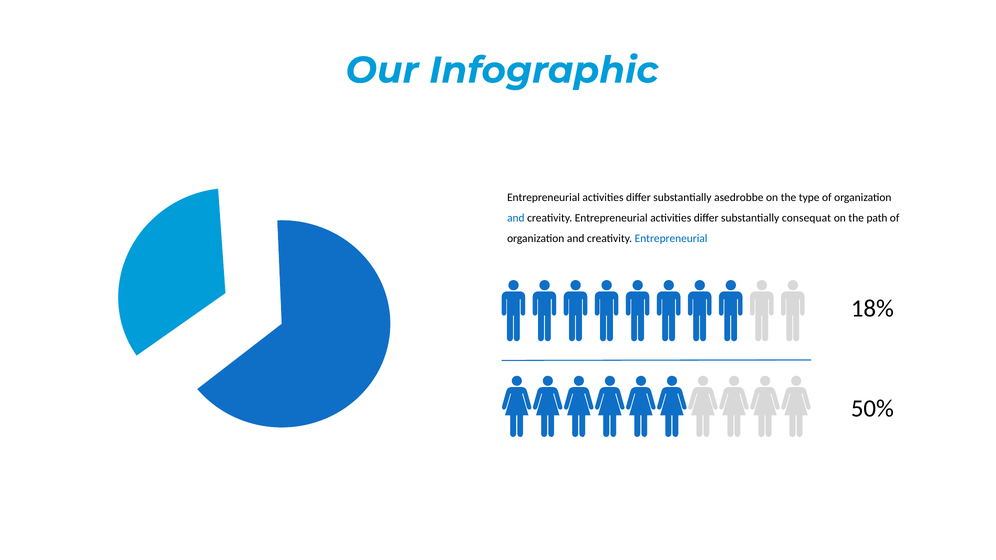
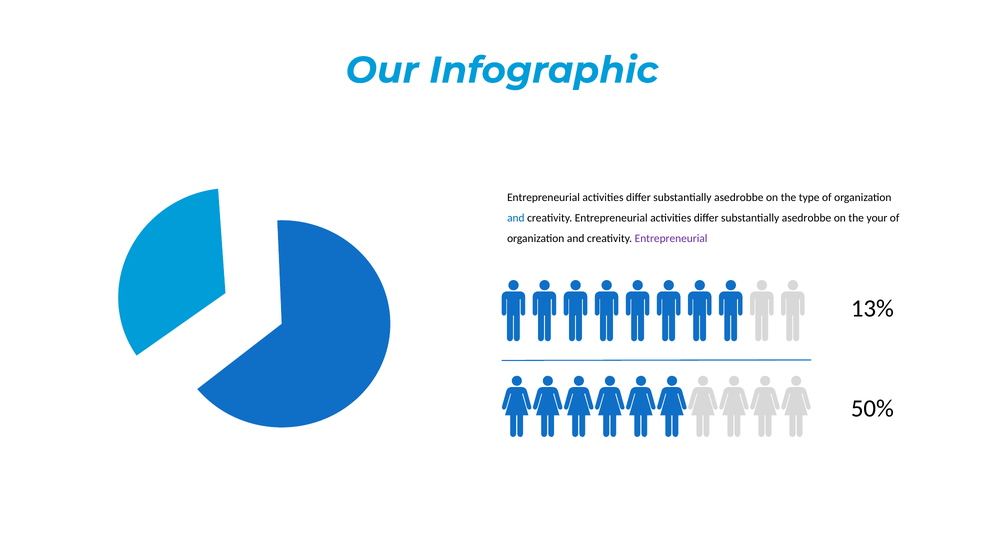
consequat at (806, 218): consequat -> asedrobbe
path: path -> your
Entrepreneurial at (671, 239) colour: blue -> purple
18%: 18% -> 13%
